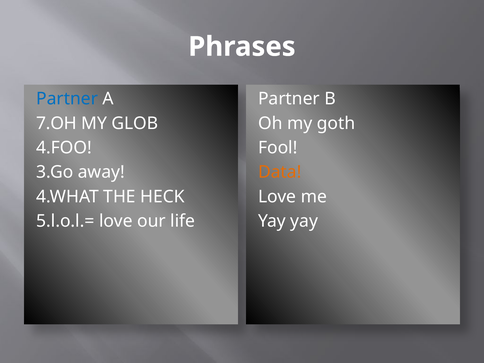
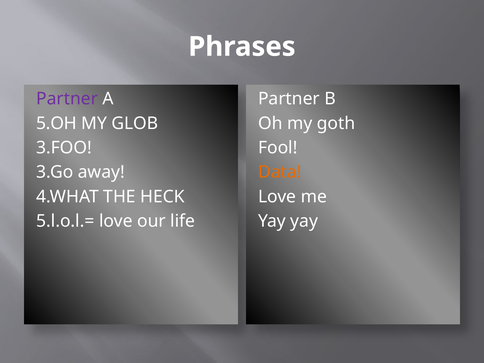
Partner at (67, 99) colour: blue -> purple
7.OH: 7.OH -> 5.OH
4.FOO: 4.FOO -> 3.FOO
